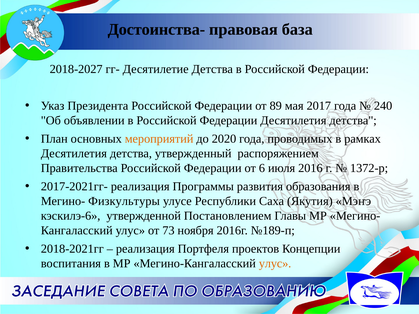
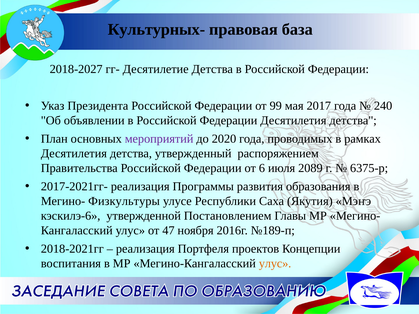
Достоинства-: Достоинства- -> Культурных-
89: 89 -> 99
мероприятий colour: orange -> purple
2016: 2016 -> 2089
1372-р: 1372-р -> 6375-р
73: 73 -> 47
